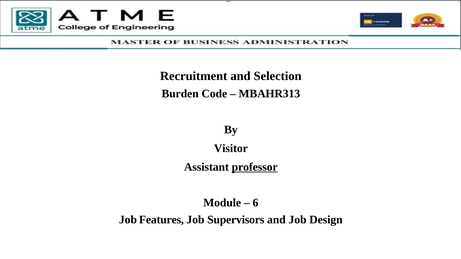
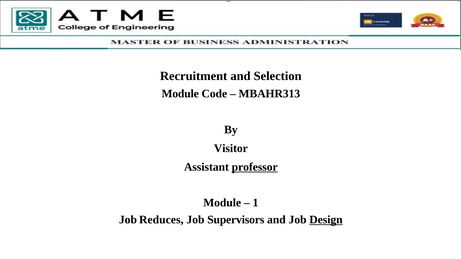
Burden at (180, 94): Burden -> Module
6: 6 -> 1
Features: Features -> Reduces
Design underline: none -> present
